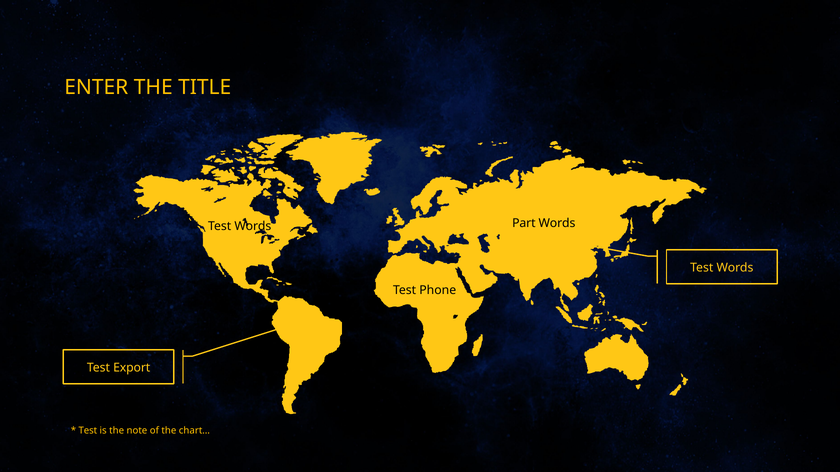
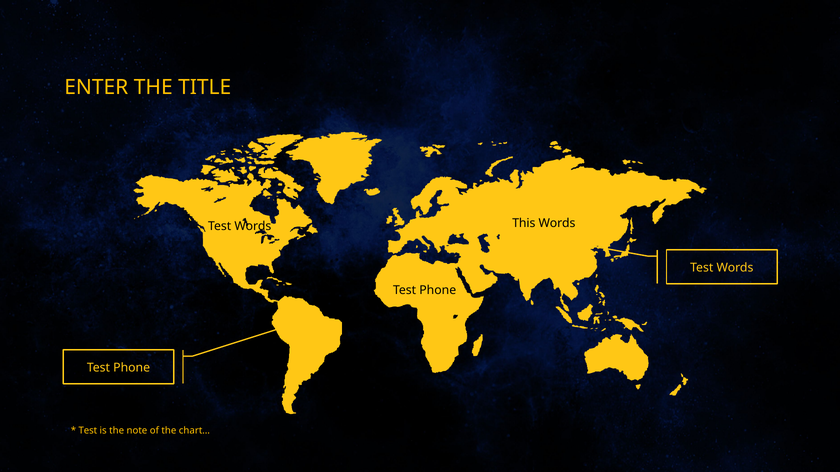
Part: Part -> This
Export at (132, 368): Export -> Phone
